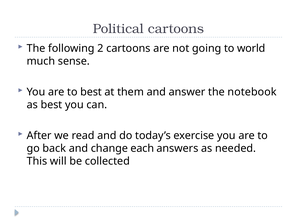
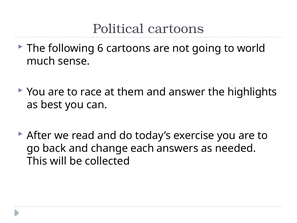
2: 2 -> 6
to best: best -> race
notebook: notebook -> highlights
